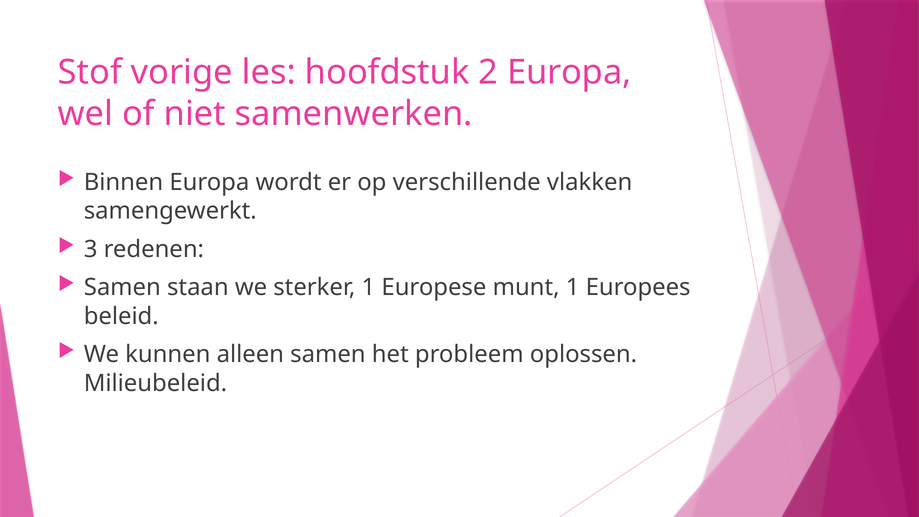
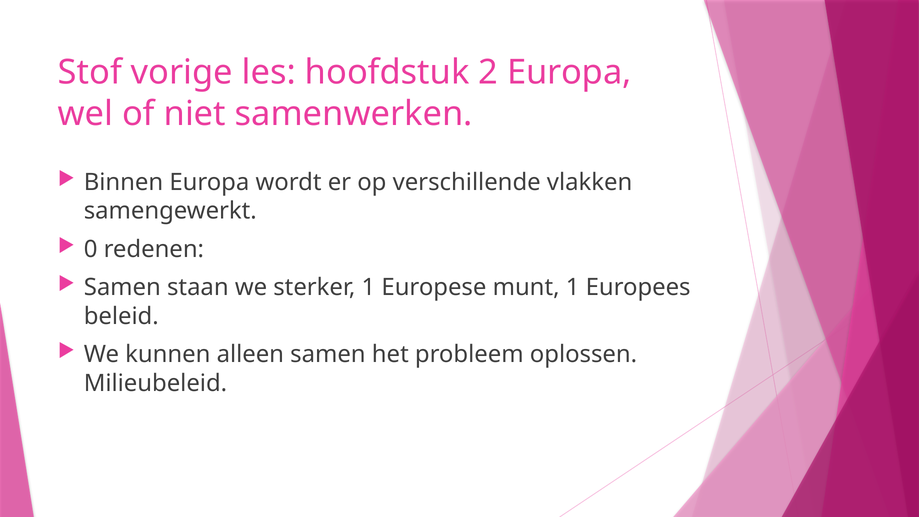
3: 3 -> 0
